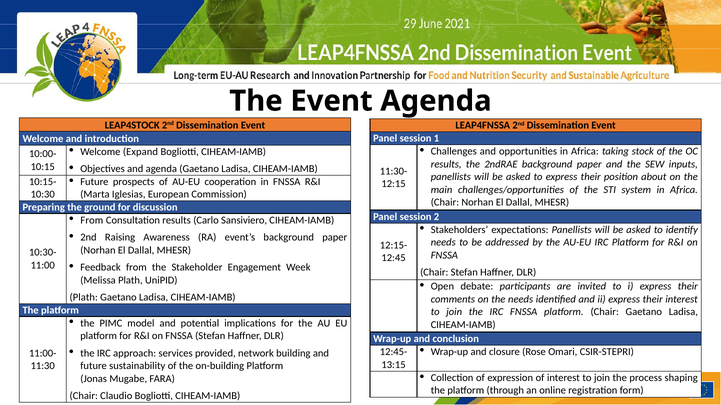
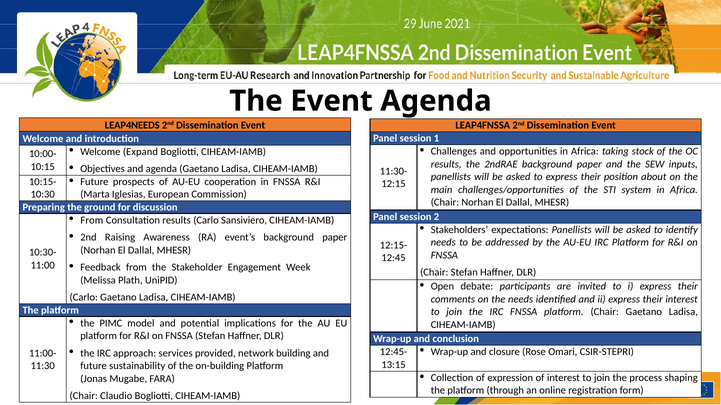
LEAP4STOCK: LEAP4STOCK -> LEAP4NEEDS
Plath at (84, 298): Plath -> Carlo
